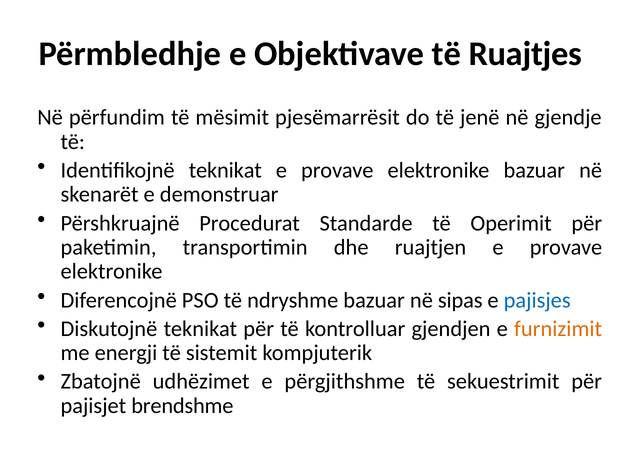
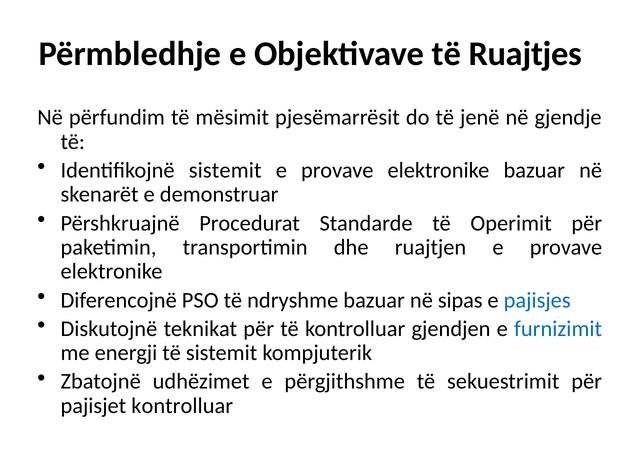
Identifikojnë teknikat: teknikat -> sistemit
furnizimit colour: orange -> blue
pajisjet brendshme: brendshme -> kontrolluar
